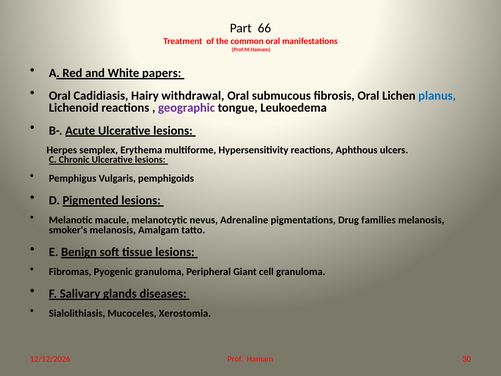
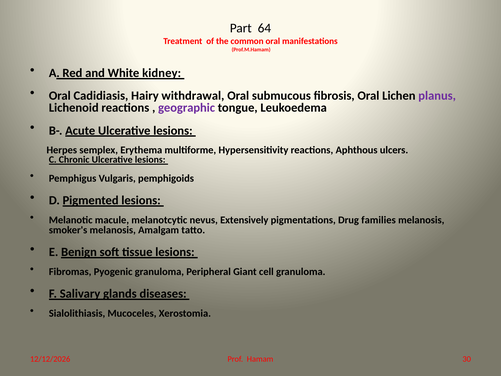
66: 66 -> 64
papers: papers -> kidney
planus colour: blue -> purple
Adrenaline: Adrenaline -> Extensively
